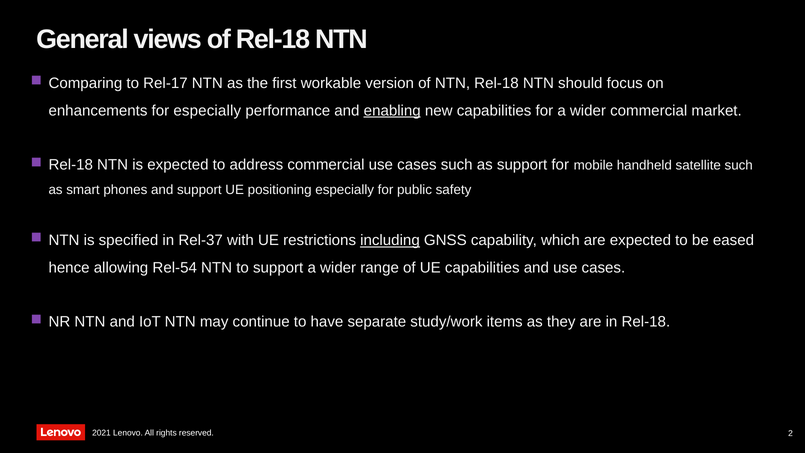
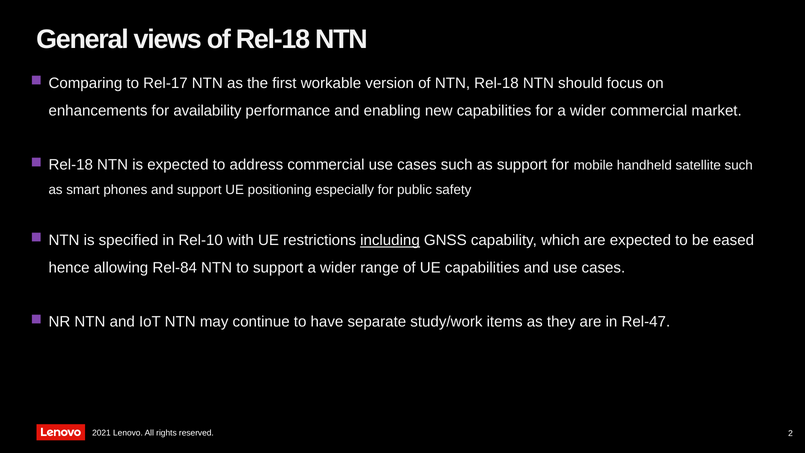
for especially: especially -> availability
enabling underline: present -> none
Rel-37: Rel-37 -> Rel-10
Rel-54: Rel-54 -> Rel-84
in Rel-18: Rel-18 -> Rel-47
